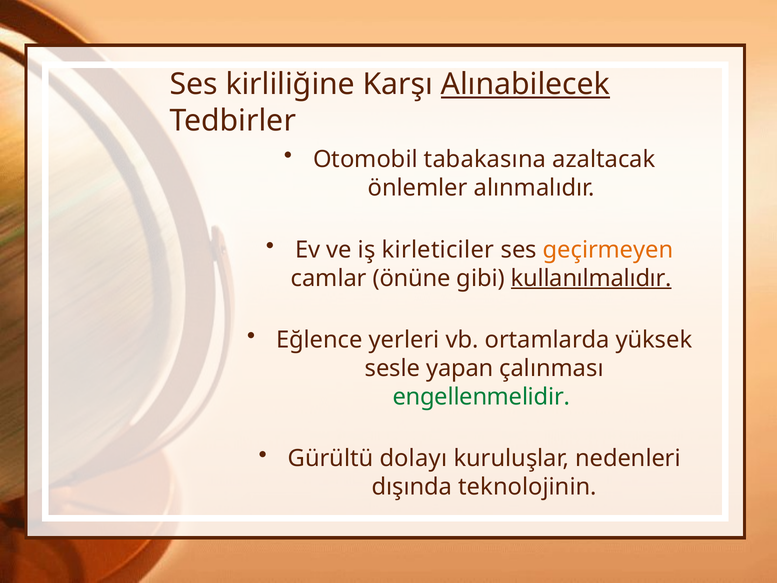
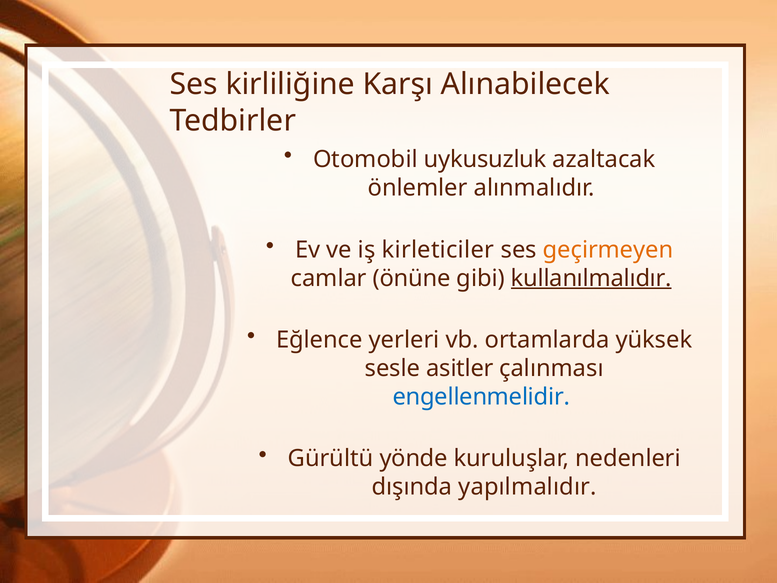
Alınabilecek underline: present -> none
tabakasına: tabakasına -> uykusuzluk
yapan: yapan -> asitler
engellenmelidir colour: green -> blue
dolayı: dolayı -> yönde
teknolojinin: teknolojinin -> yapılmalıdır
